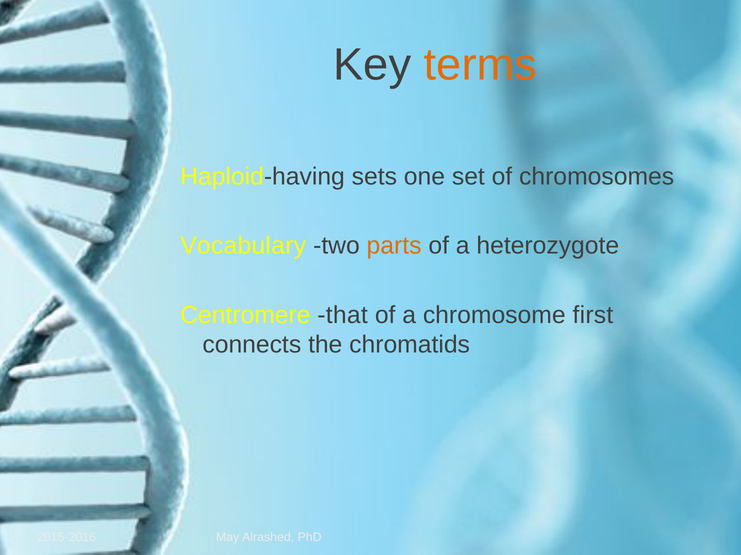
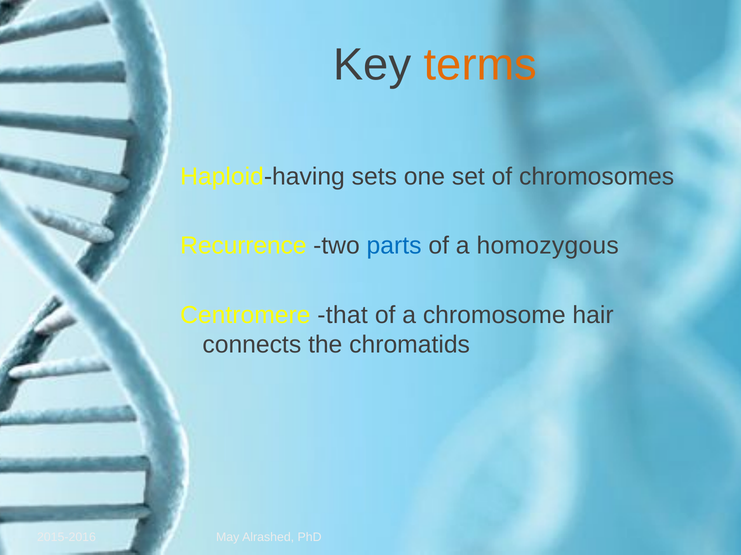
Vocabulary: Vocabulary -> Recurrence
parts colour: orange -> blue
heterozygote: heterozygote -> homozygous
first: first -> hair
